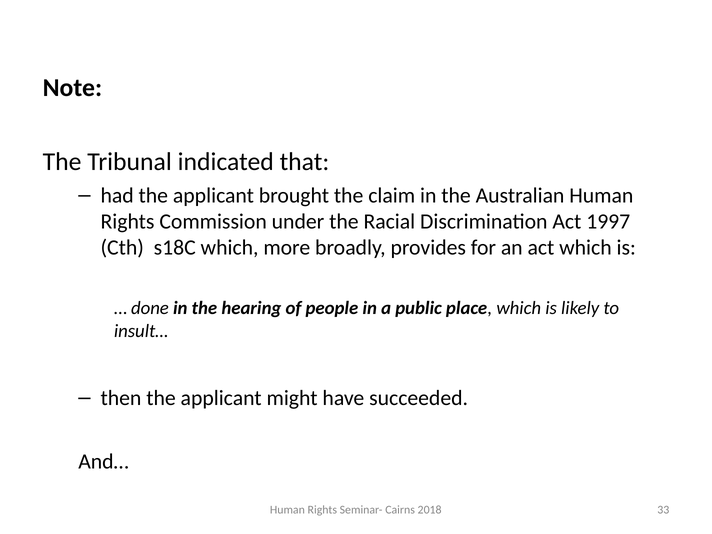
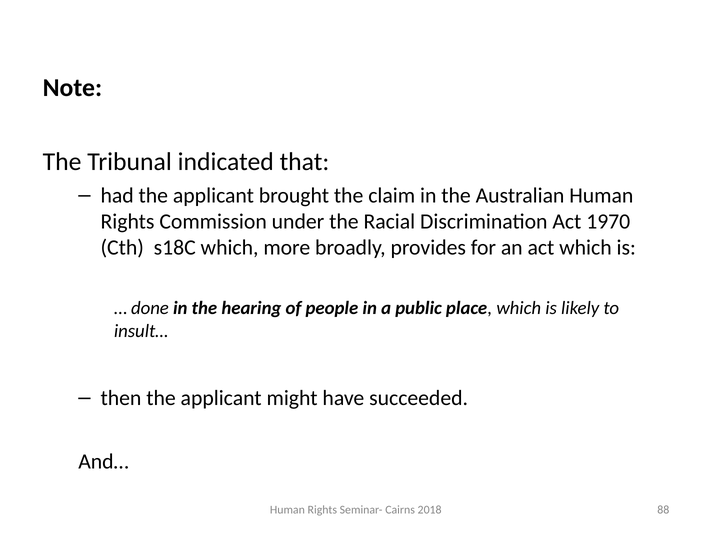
1997: 1997 -> 1970
33: 33 -> 88
